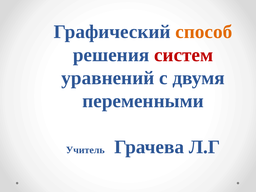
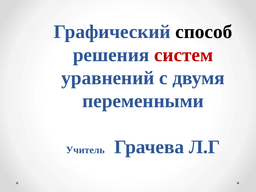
способ colour: orange -> black
